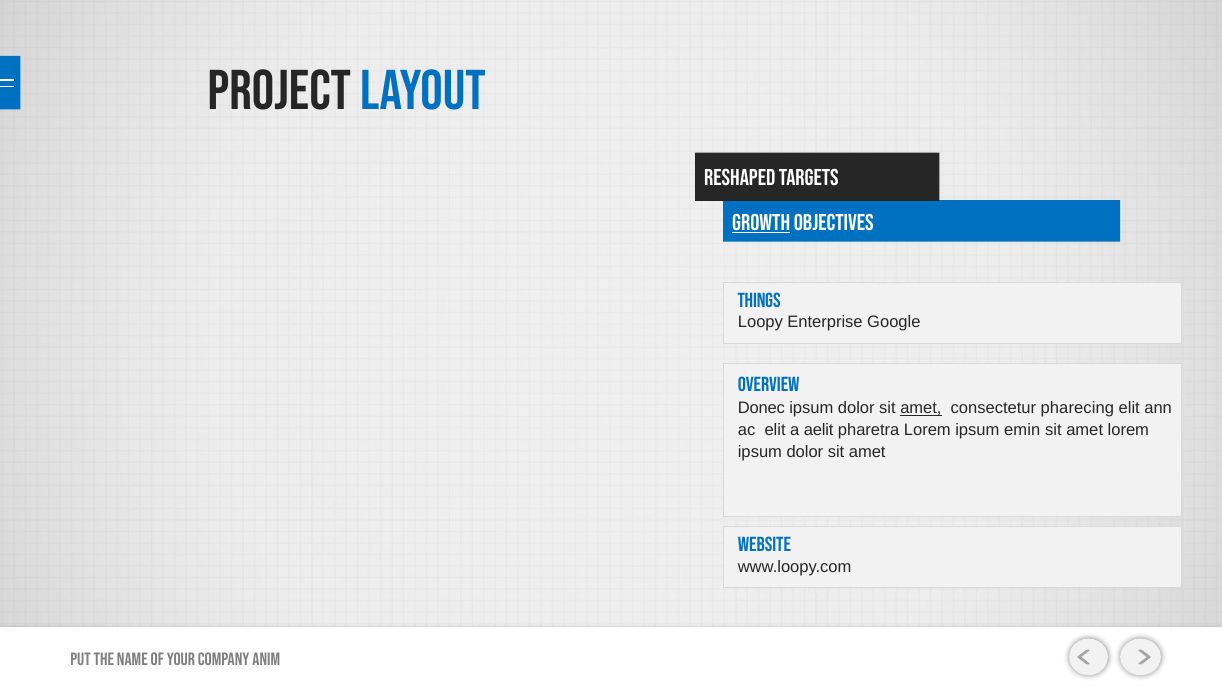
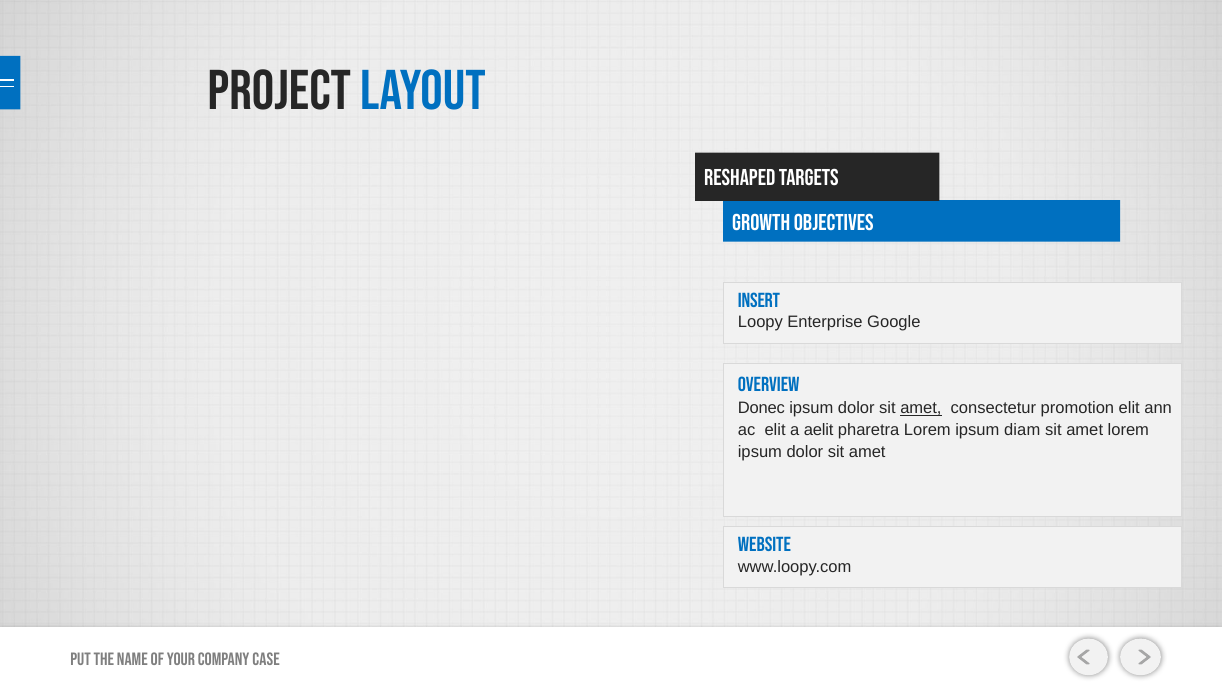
GROWTH underline: present -> none
THINGS: THINGS -> INSERT
pharecing: pharecing -> promotion
emin: emin -> diam
ANIM: ANIM -> CASE
